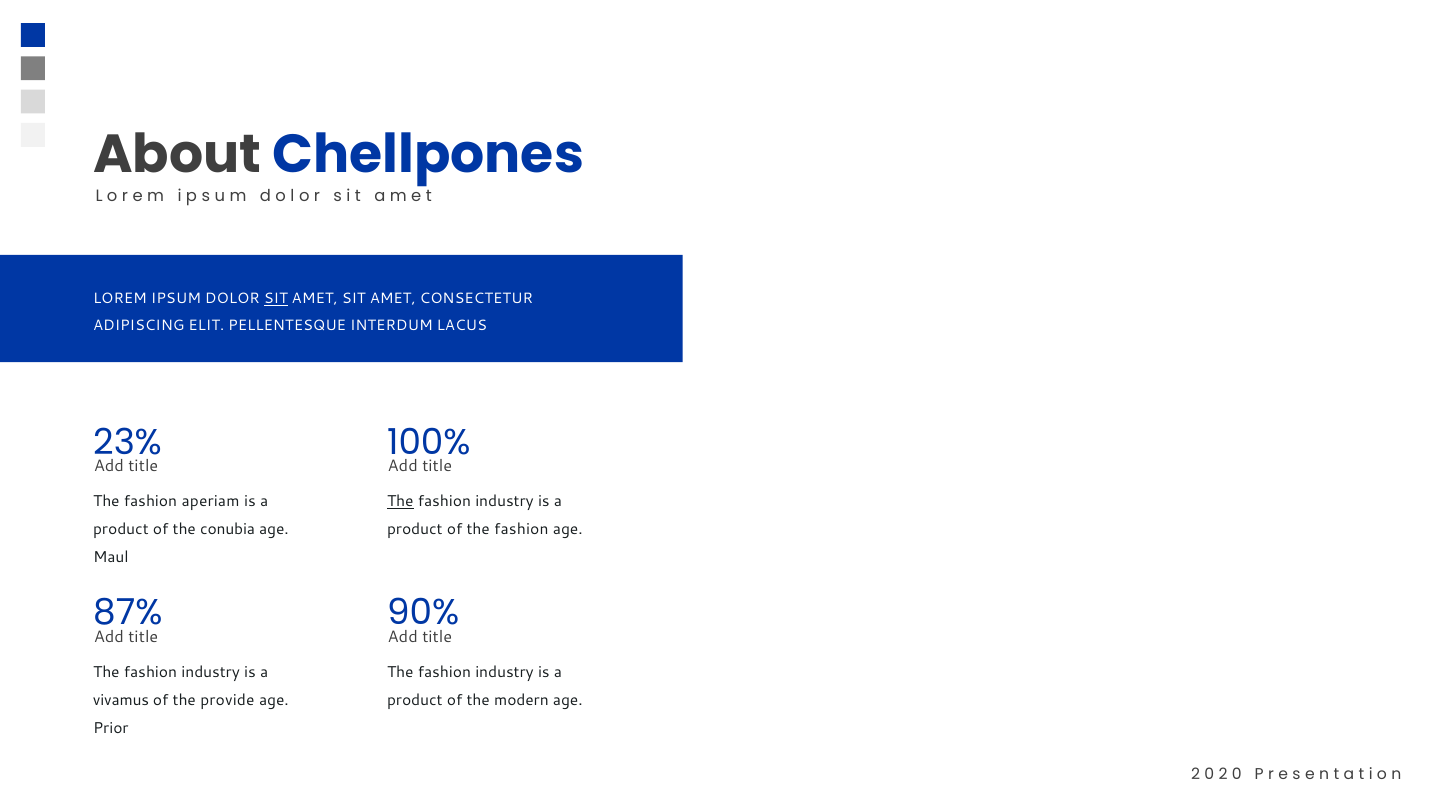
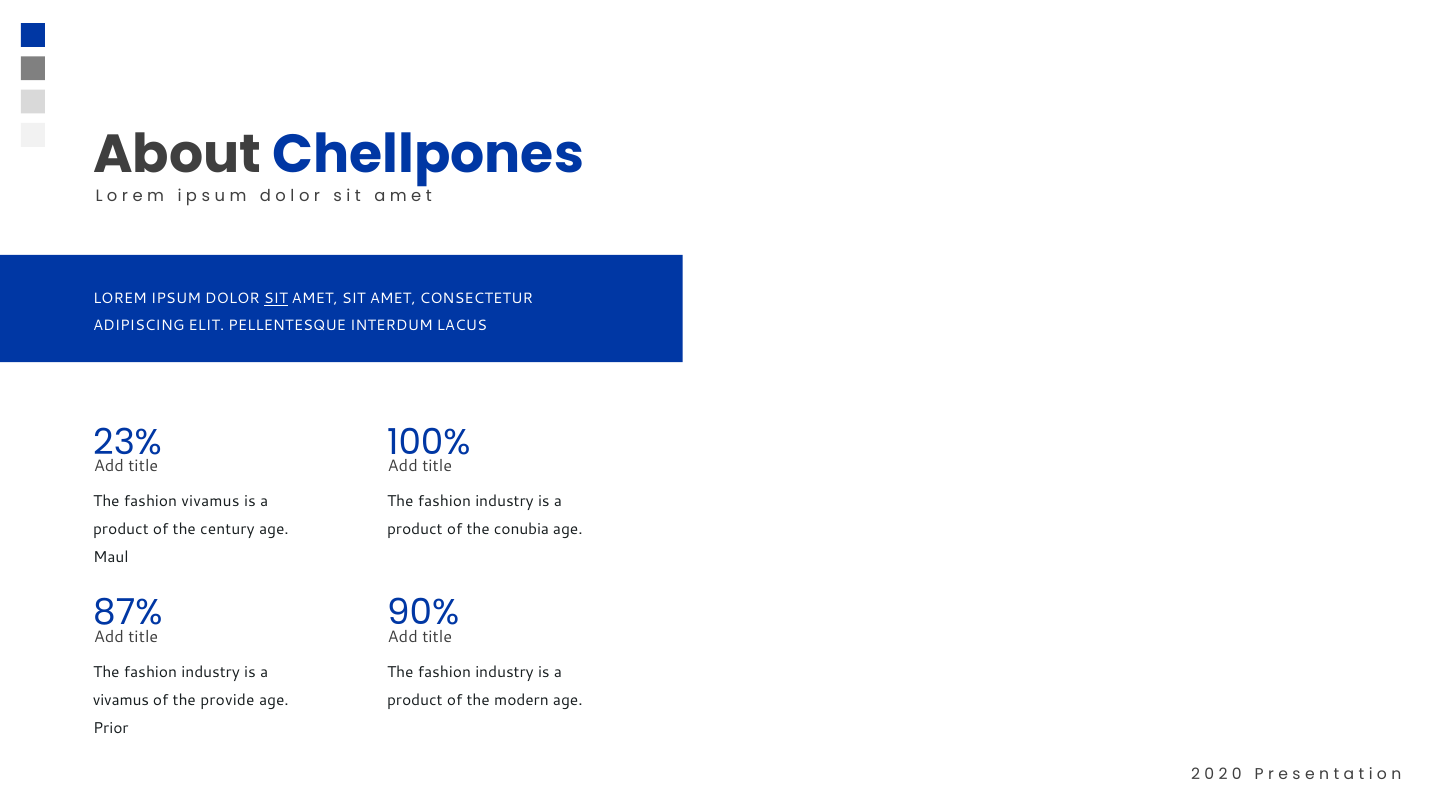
fashion aperiam: aperiam -> vivamus
The at (400, 501) underline: present -> none
conubia: conubia -> century
of the fashion: fashion -> conubia
